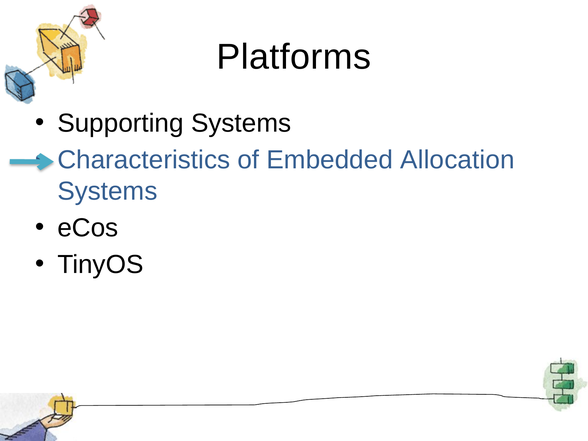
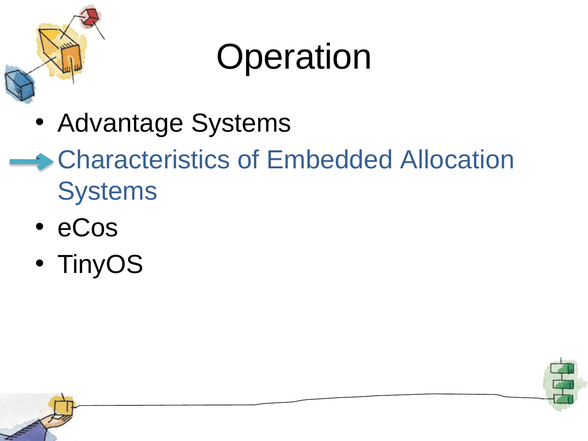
Platforms: Platforms -> Operation
Supporting: Supporting -> Advantage
